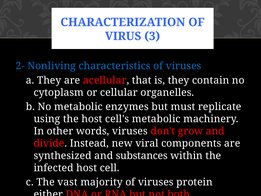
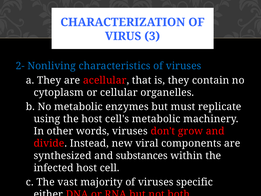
protein: protein -> specific
